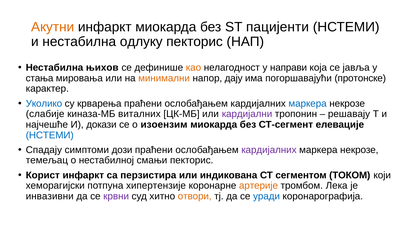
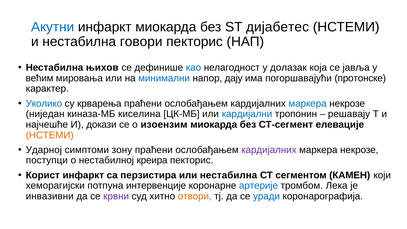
Акутни colour: orange -> blue
пацијенти: пацијенти -> дијабетес
одлуку: одлуку -> говори
као colour: orange -> blue
направи: направи -> долазак
стања: стања -> већим
минимални colour: orange -> blue
слабије: слабије -> ниједан
виталних: виталних -> киселина
кардијални colour: purple -> blue
НСТЕМИ at (50, 135) colour: blue -> orange
Спадају: Спадају -> Ударној
дози: дози -> зону
темељац: темељац -> поступци
смањи: смањи -> креира
или индикована: индикована -> нестабилна
ТОКОМ: ТОКОМ -> КАМЕН
хипертензије: хипертензије -> интервенције
артерије colour: orange -> blue
